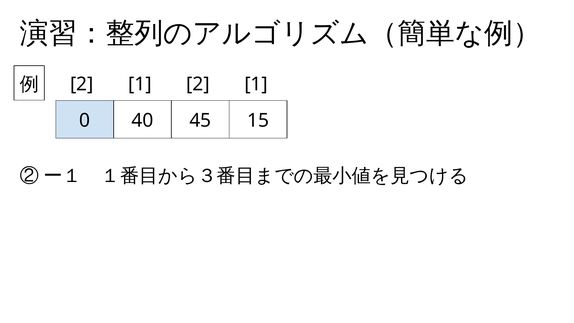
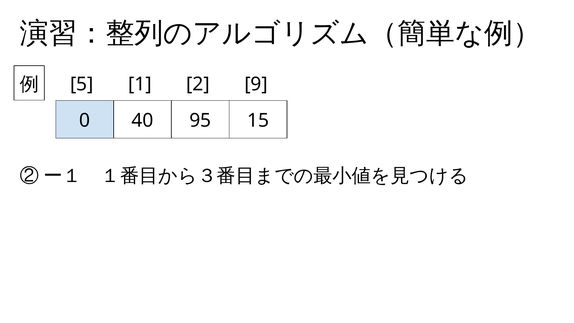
2 at (82, 84): 2 -> 5
1 2 1: 1 -> 9
45: 45 -> 95
